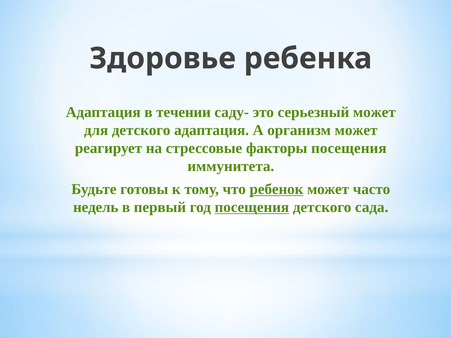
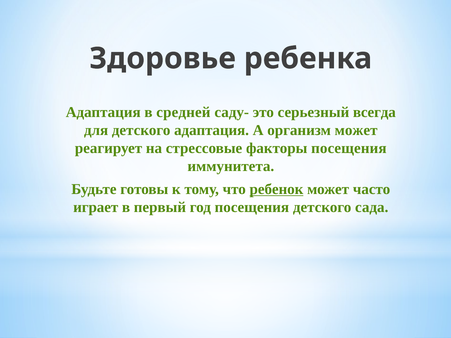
течении: течении -> средней
серьезный может: может -> всегда
недель: недель -> играет
посещения at (252, 207) underline: present -> none
